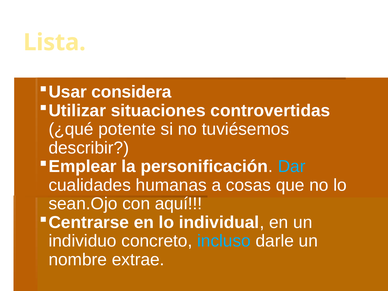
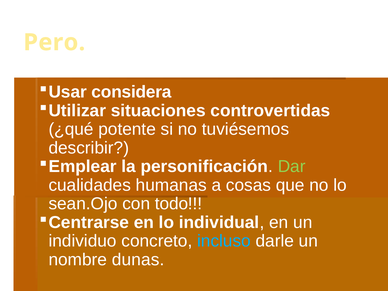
Lista: Lista -> Pero
Dar colour: light blue -> light green
aquí: aquí -> todo
extrae: extrae -> dunas
